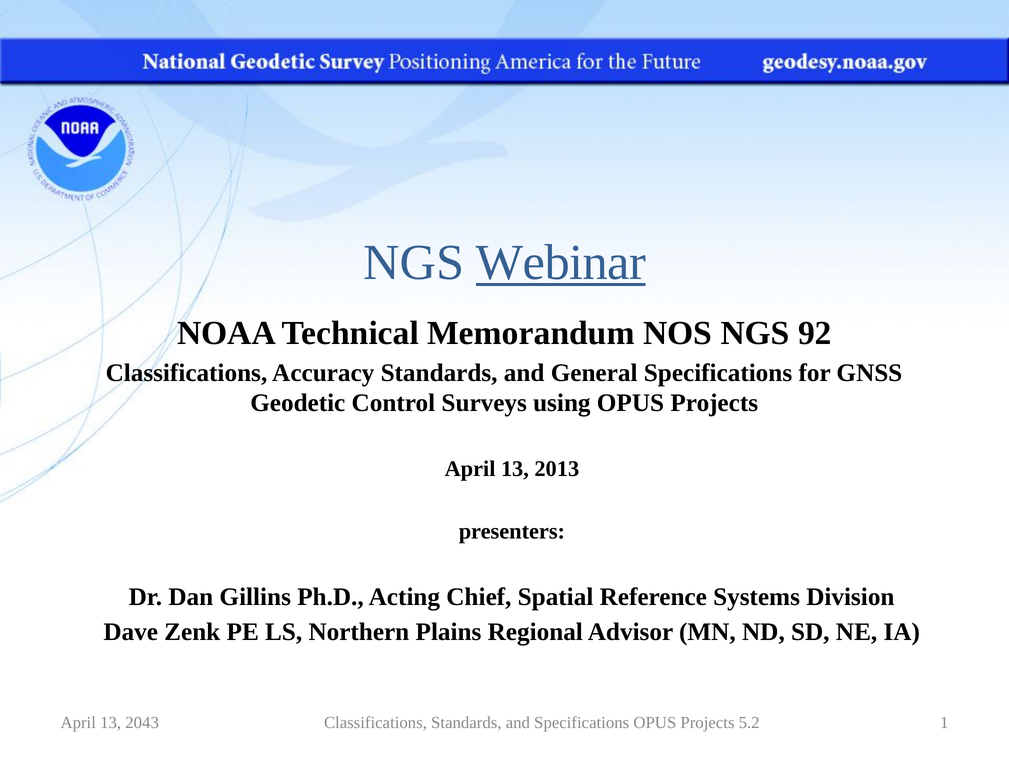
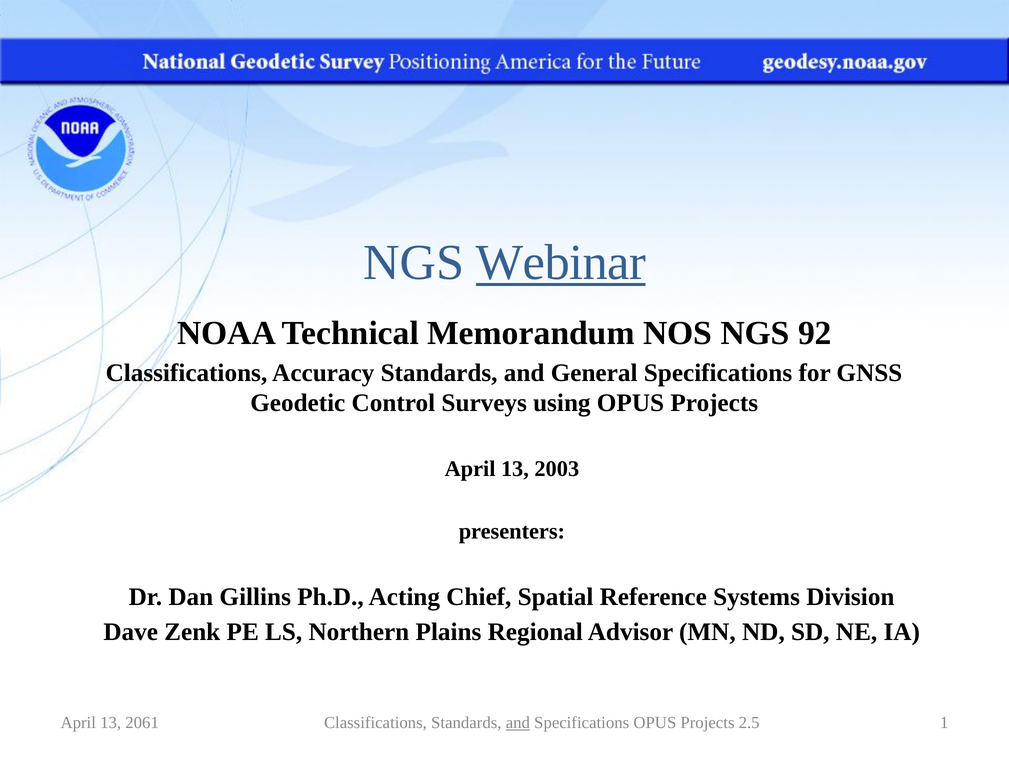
2013: 2013 -> 2003
2043: 2043 -> 2061
and at (518, 723) underline: none -> present
5.2: 5.2 -> 2.5
